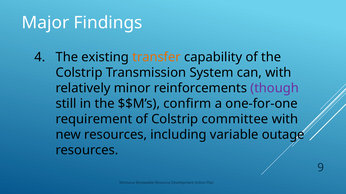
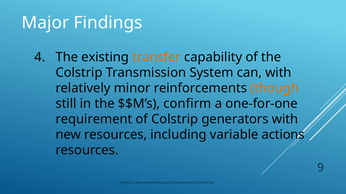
though colour: purple -> orange
committee: committee -> generators
outage: outage -> actions
